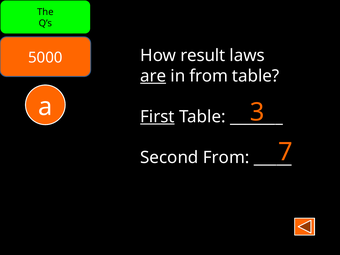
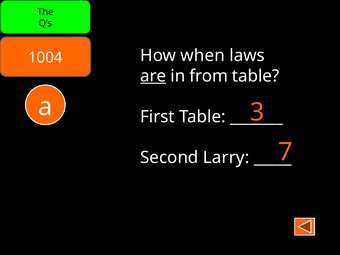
5000: 5000 -> 1004
result: result -> when
First underline: present -> none
Second From: From -> Larry
